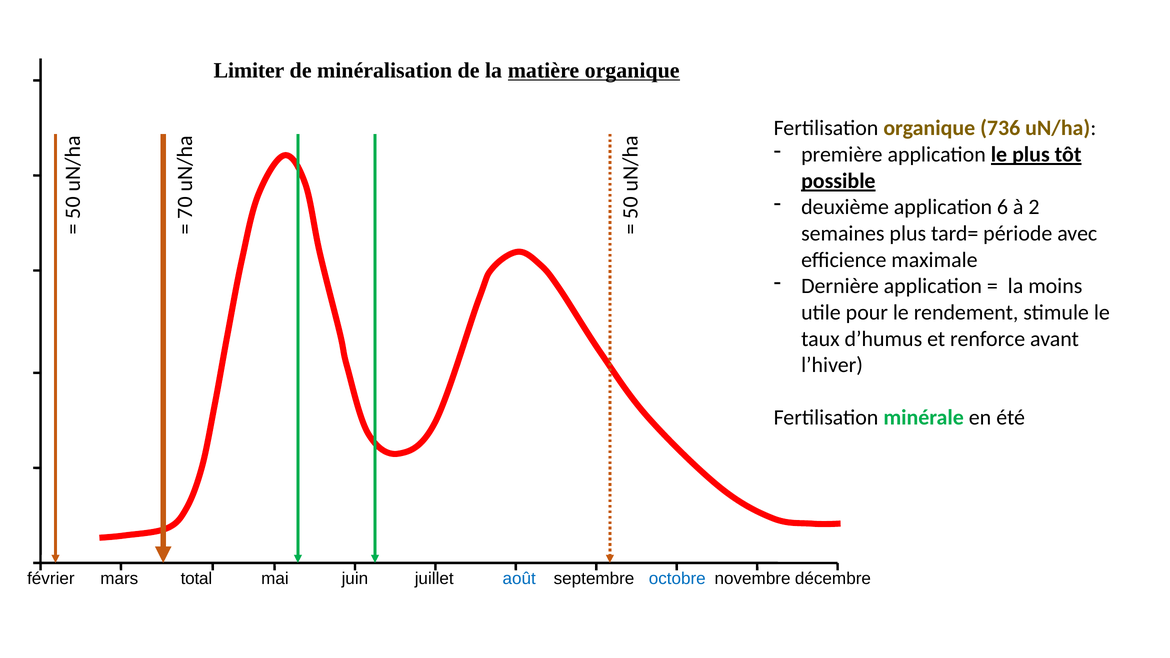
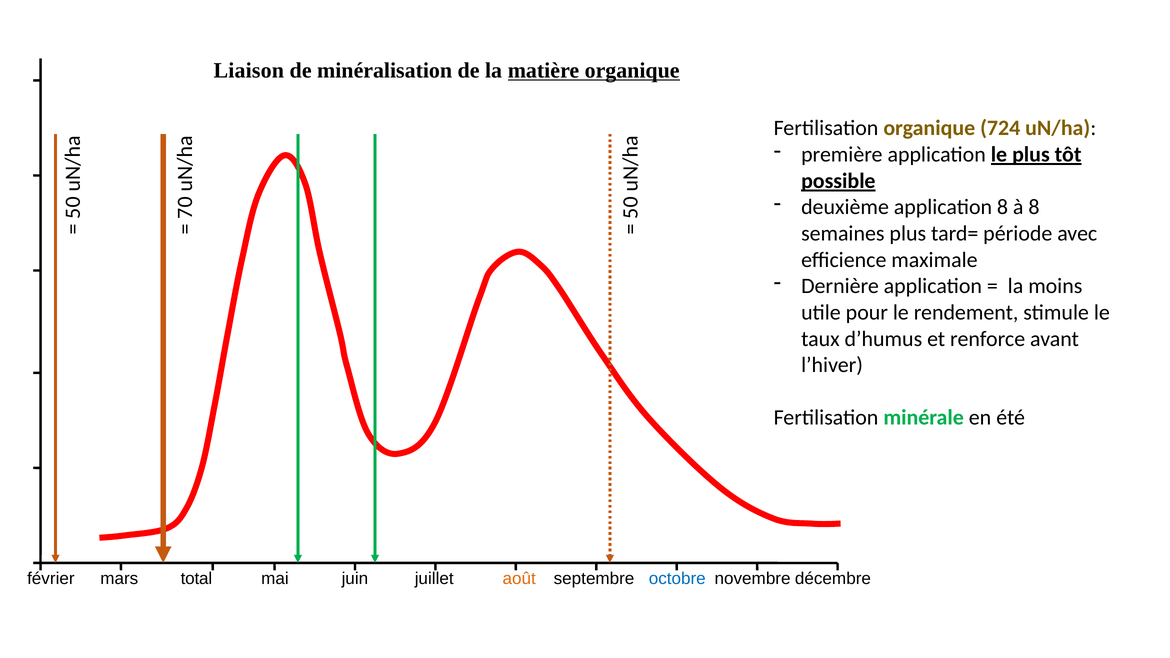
Limiter: Limiter -> Liaison
736: 736 -> 724
application 6: 6 -> 8
à 2: 2 -> 8
août colour: blue -> orange
